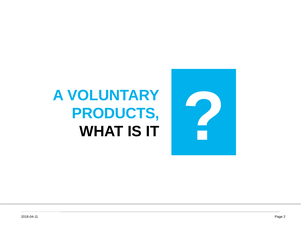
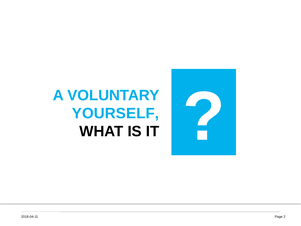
PRODUCTS: PRODUCTS -> YOURSELF
